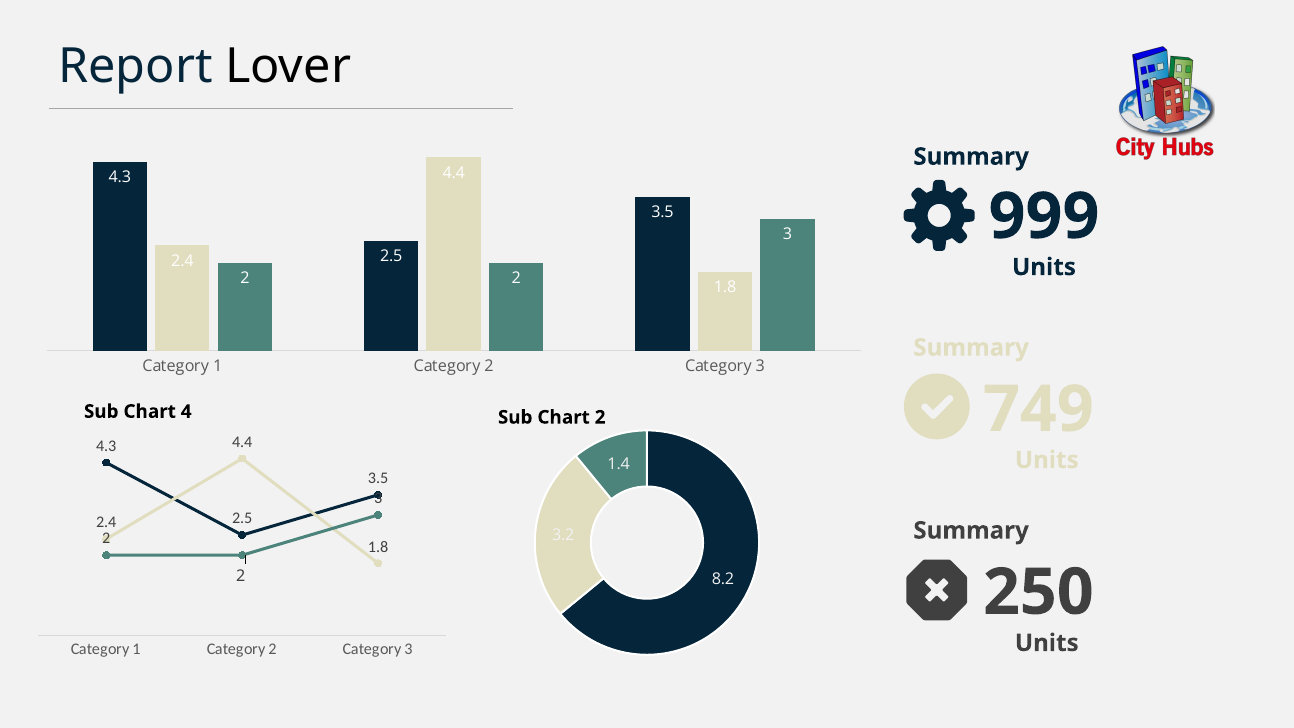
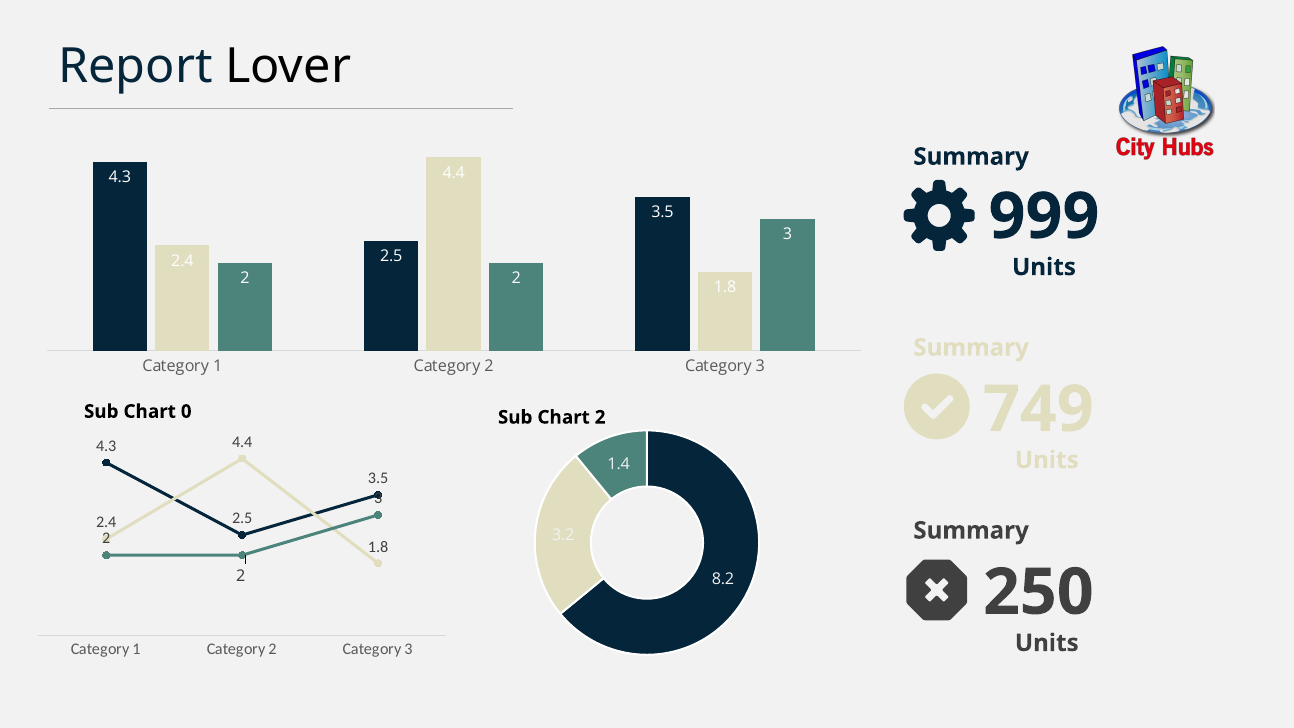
4: 4 -> 0
